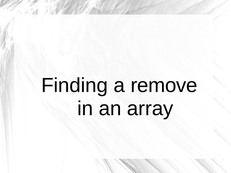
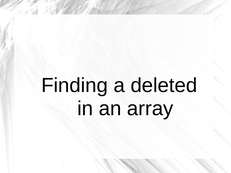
remove: remove -> deleted
